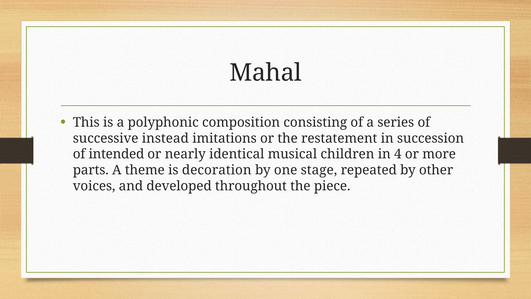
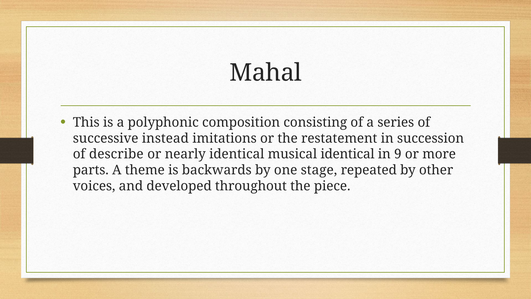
intended: intended -> describe
musical children: children -> identical
4: 4 -> 9
decoration: decoration -> backwards
